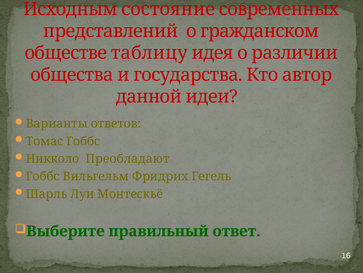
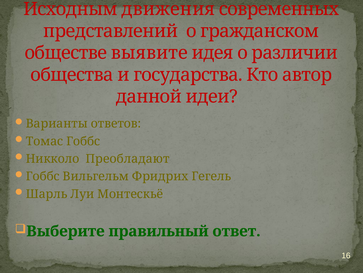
состояние: состояние -> движения
таблицу: таблицу -> выявите
